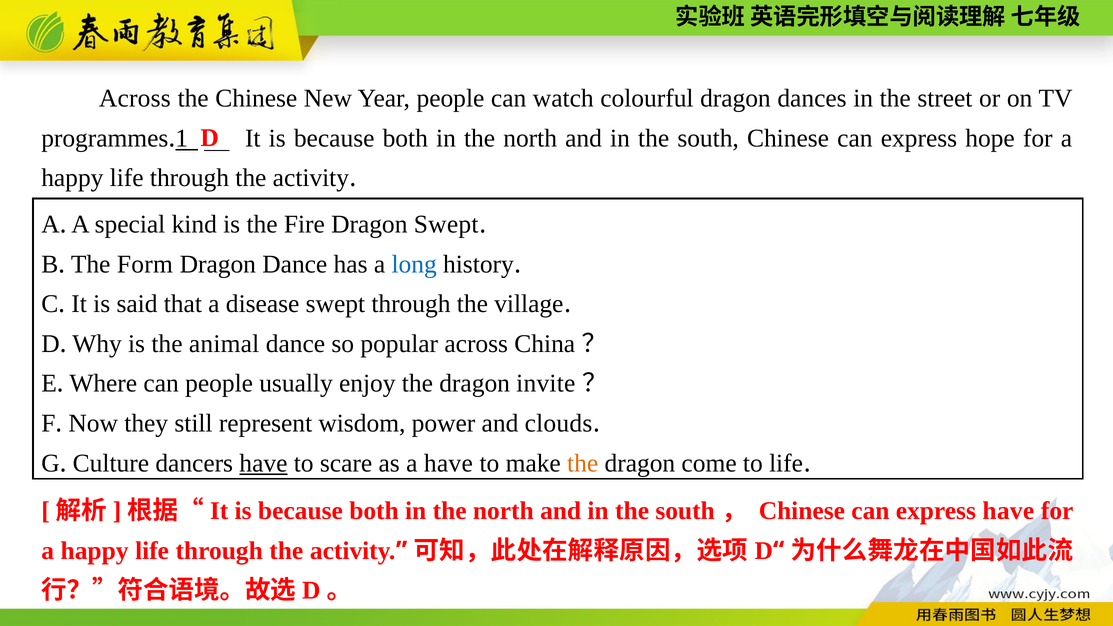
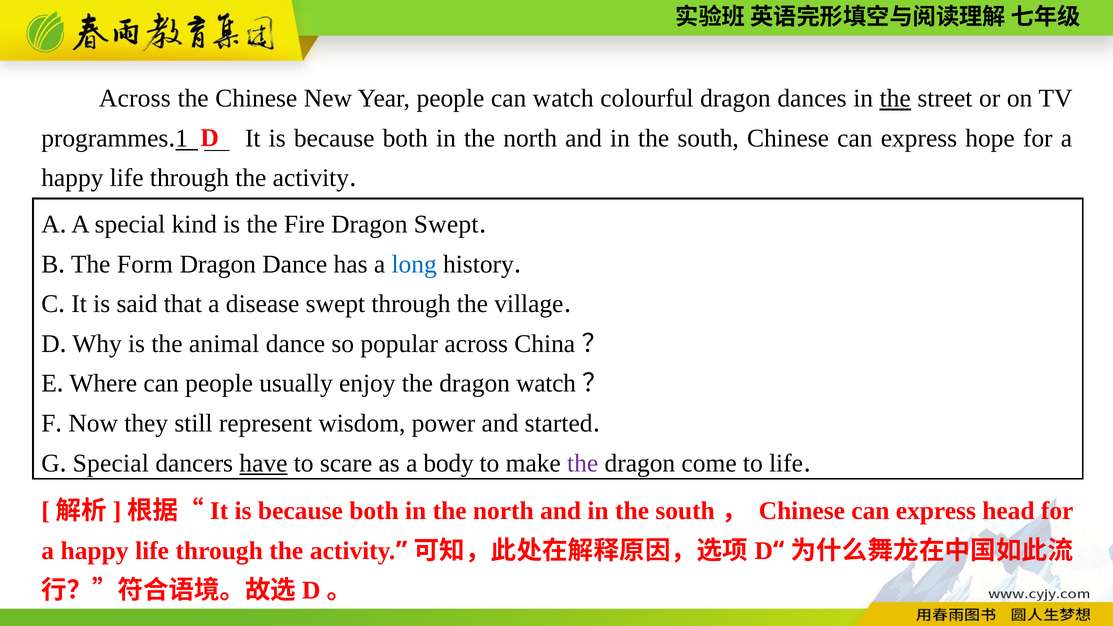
the at (895, 99) underline: none -> present
dragon invite: invite -> watch
clouds: clouds -> started
Culture at (111, 463): Culture -> Special
a have: have -> body
the at (583, 463) colour: orange -> purple
express have: have -> head
